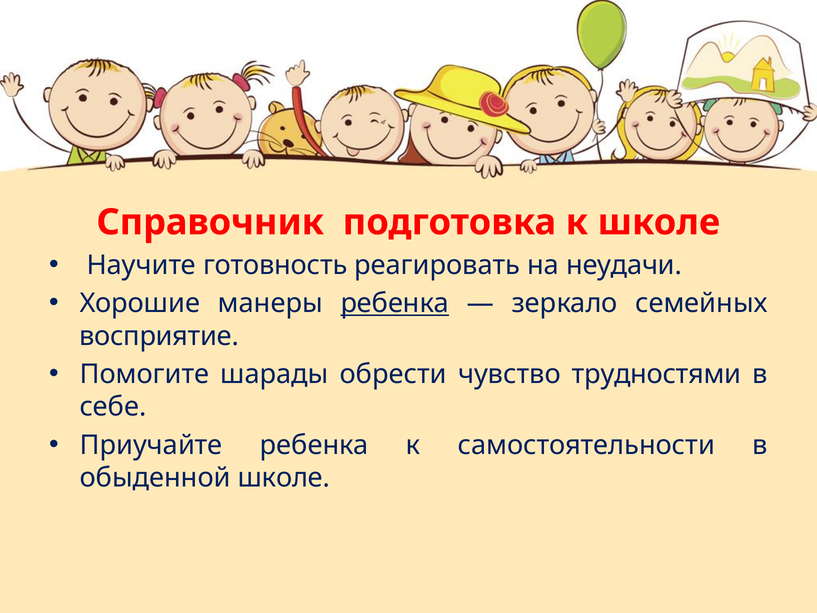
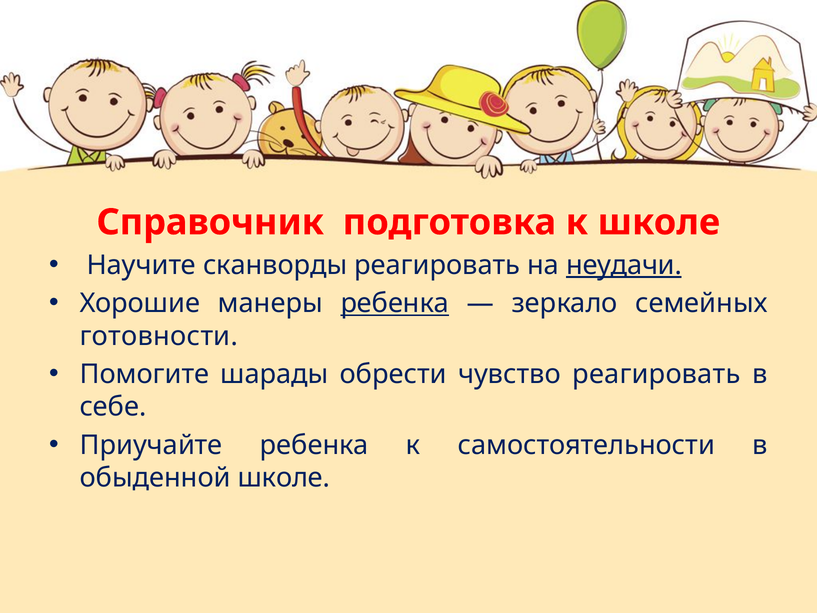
готовность: готовность -> сканворды
неудачи underline: none -> present
восприятие: восприятие -> готовности
чувство трудностями: трудностями -> реагировать
